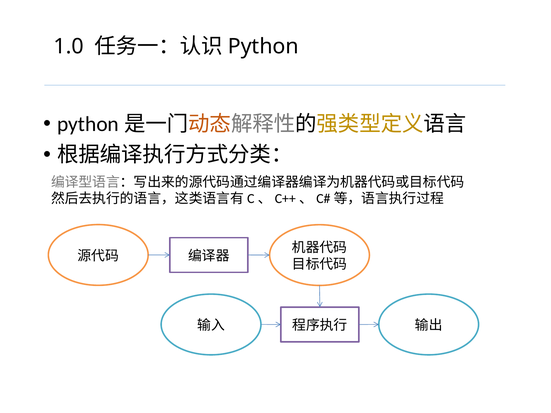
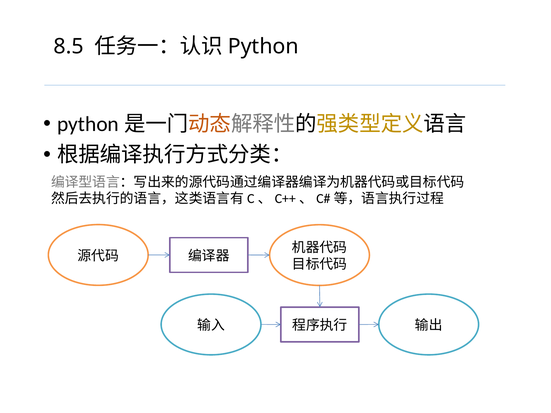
1.0: 1.0 -> 8.5
